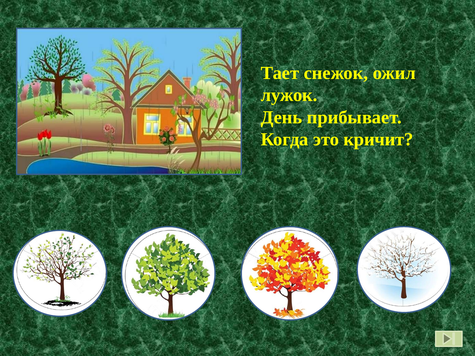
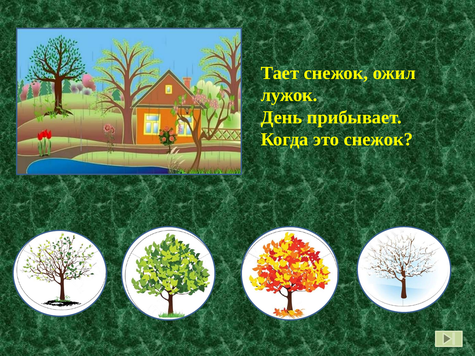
это кричит: кричит -> снежок
